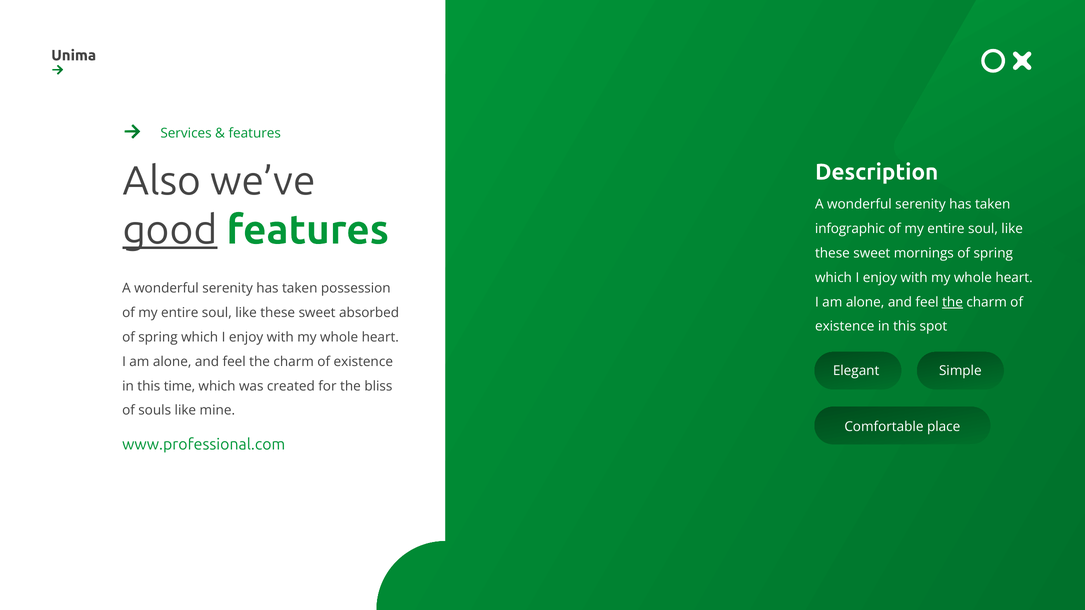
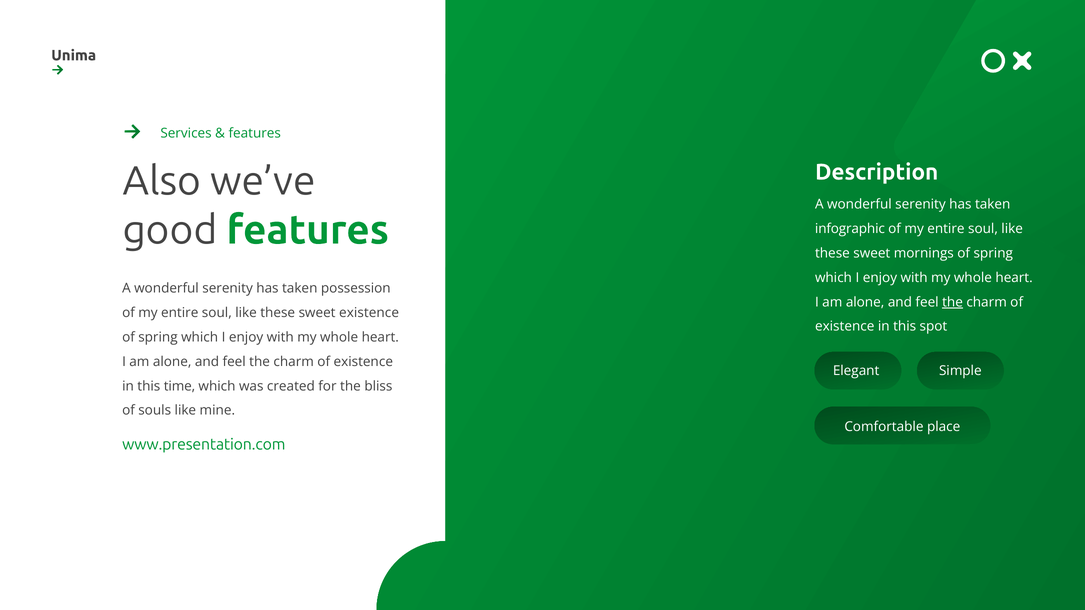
good underline: present -> none
sweet absorbed: absorbed -> existence
www.professional.com: www.professional.com -> www.presentation.com
